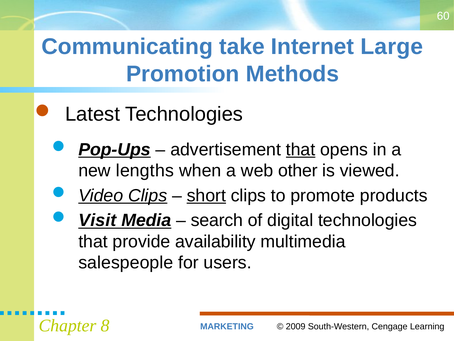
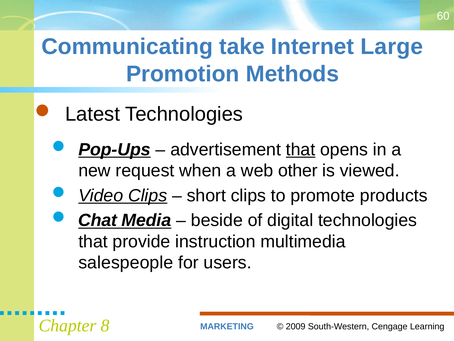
lengths: lengths -> request
short underline: present -> none
Visit: Visit -> Chat
search: search -> beside
availability: availability -> instruction
